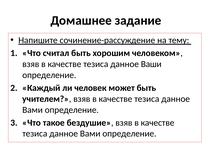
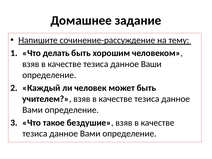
считал: считал -> делать
